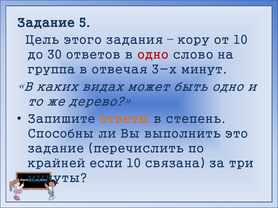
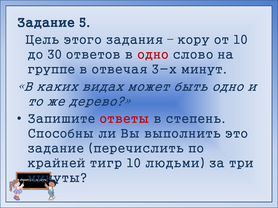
группа: группа -> группе
ответы colour: orange -> red
если: если -> тигр
связана: связана -> людьми
